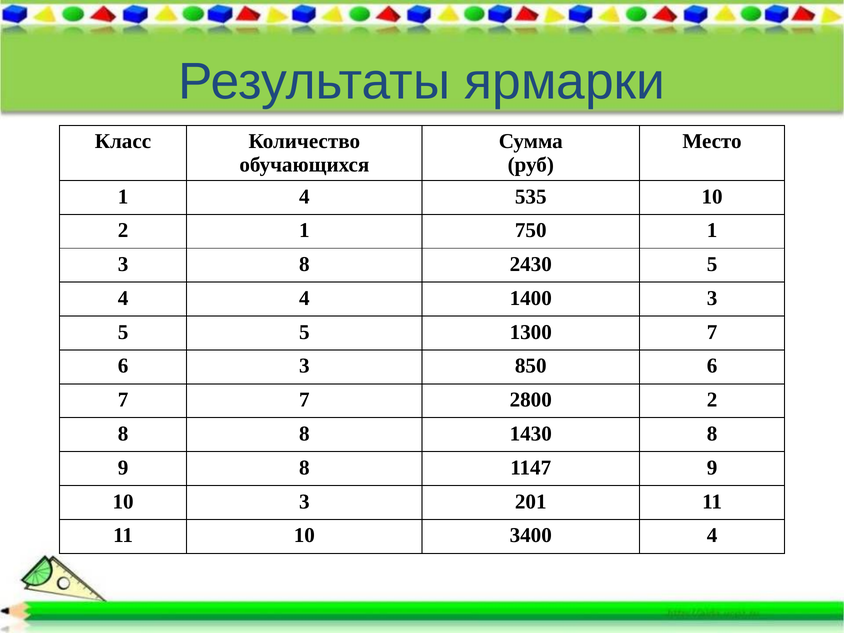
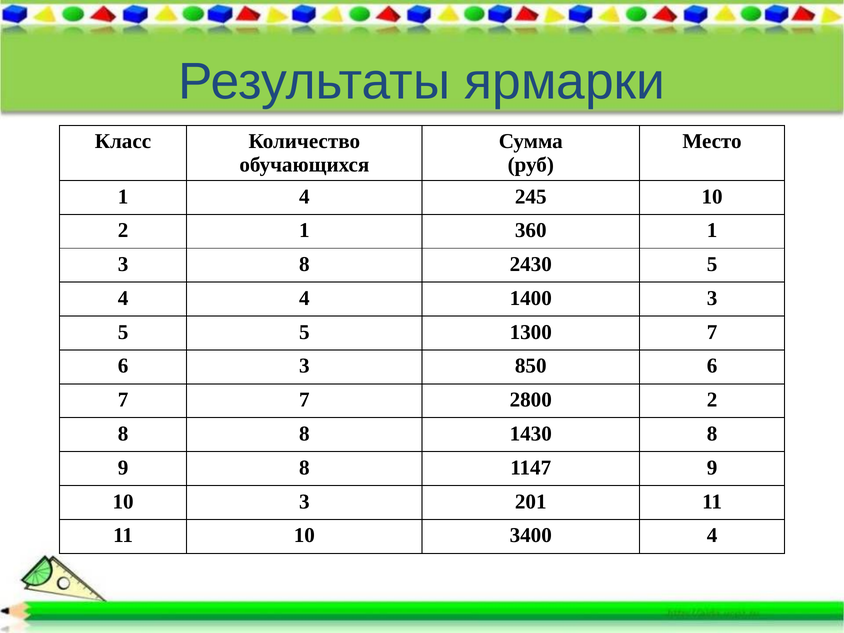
535: 535 -> 245
750: 750 -> 360
